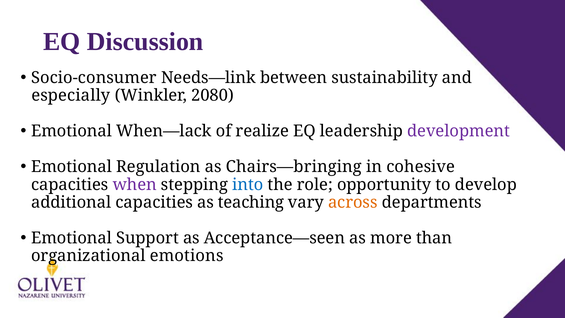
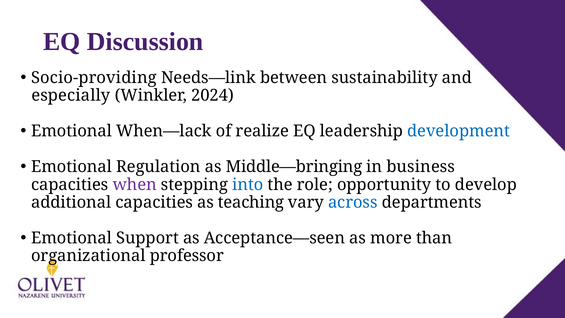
Socio-consumer: Socio-consumer -> Socio-providing
2080: 2080 -> 2024
development colour: purple -> blue
Chairs—bringing: Chairs—bringing -> Middle—bringing
cohesive: cohesive -> business
across colour: orange -> blue
emotions: emotions -> professor
